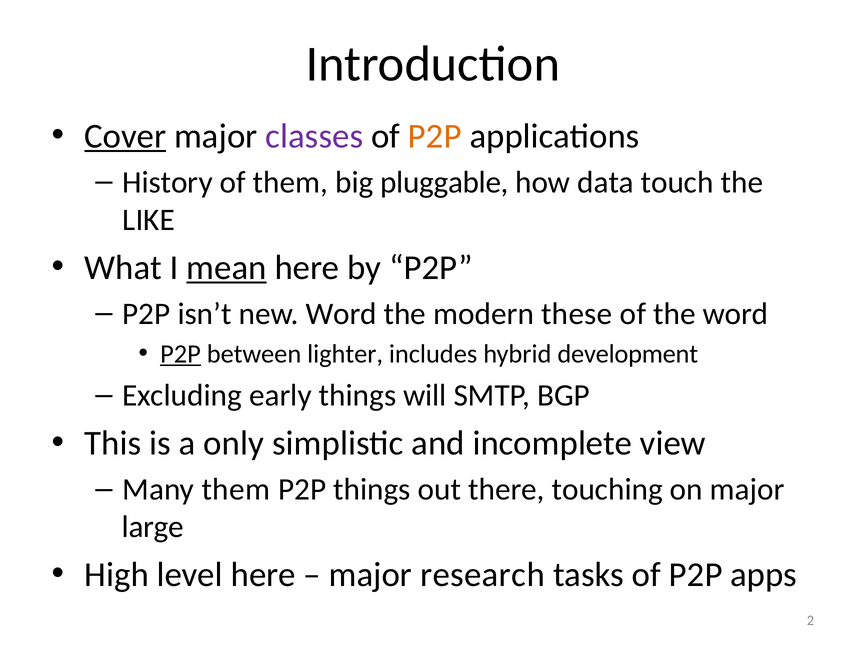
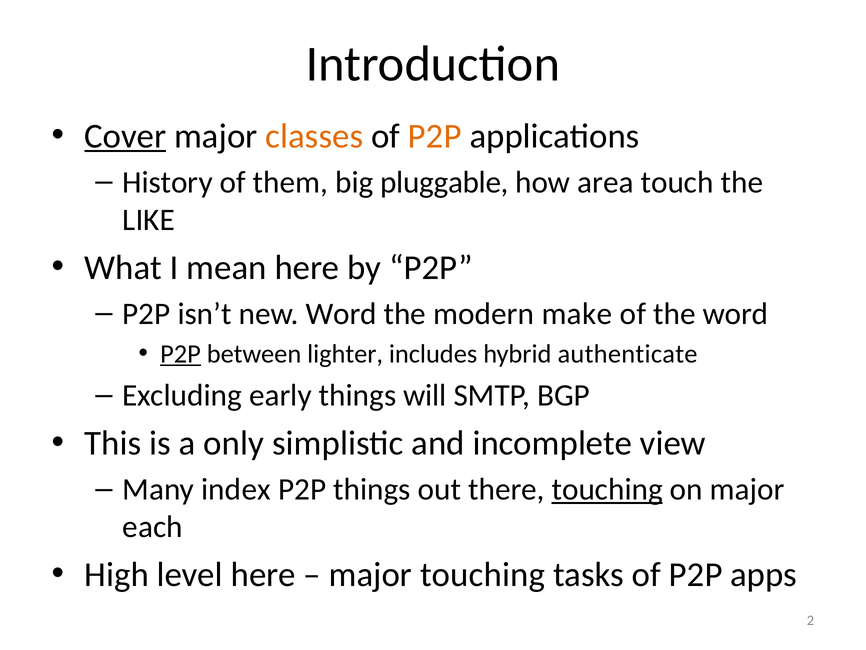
classes colour: purple -> orange
data: data -> area
mean underline: present -> none
these: these -> make
development: development -> authenticate
Many them: them -> index
touching at (607, 489) underline: none -> present
large: large -> each
major research: research -> touching
